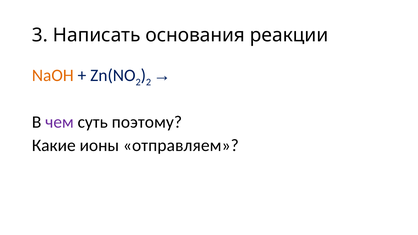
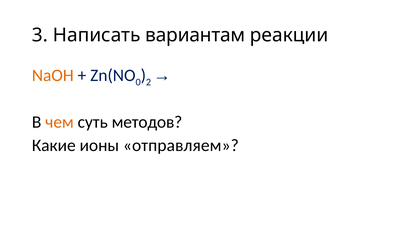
основания: основания -> вариантам
2 at (138, 82): 2 -> 0
чем colour: purple -> orange
поэтому: поэтому -> методов
